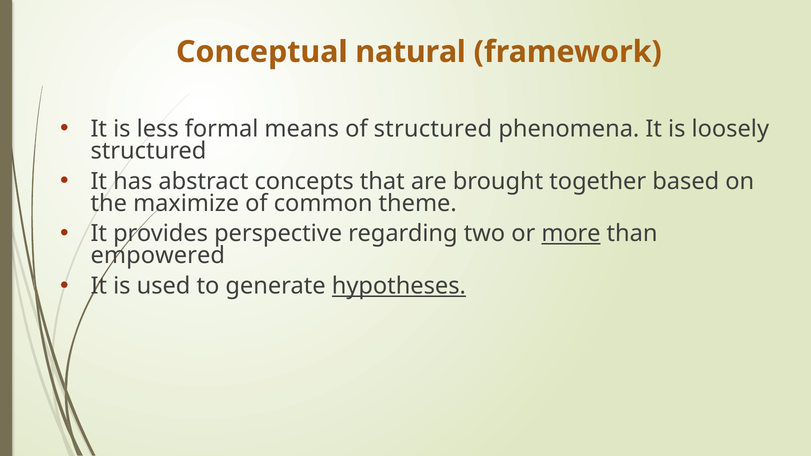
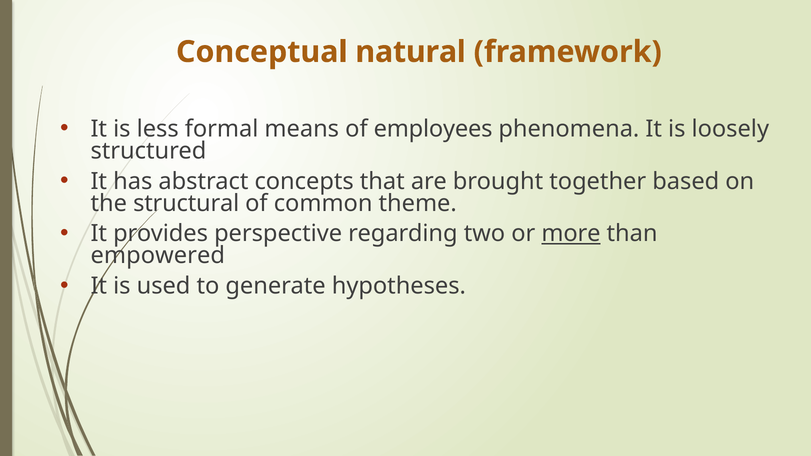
of structured: structured -> employees
maximize: maximize -> structural
hypotheses underline: present -> none
